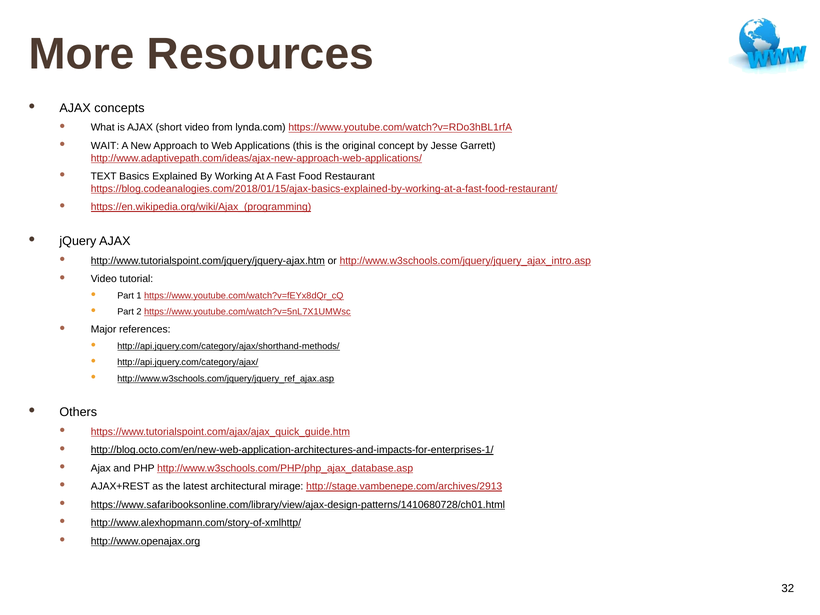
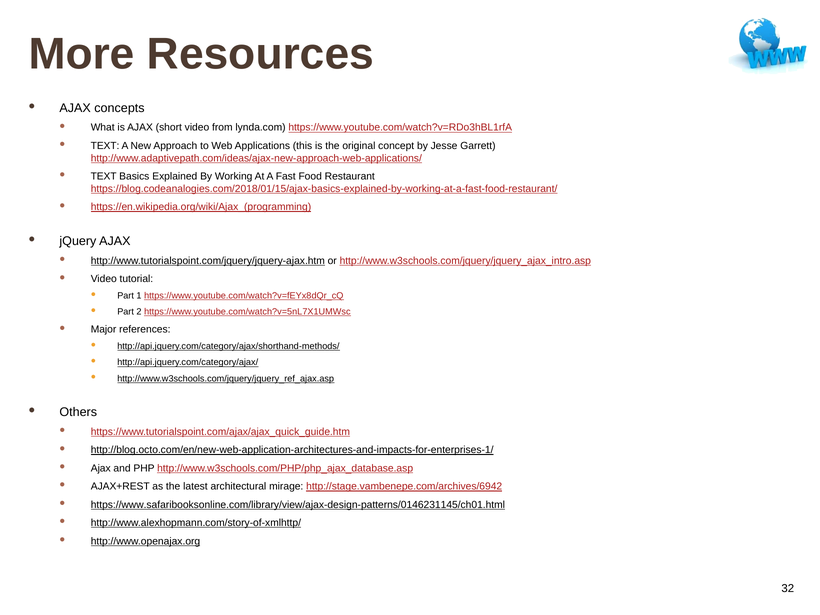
WAIT at (105, 146): WAIT -> TEXT
http://stage.vambenepe.com/archives/2913: http://stage.vambenepe.com/archives/2913 -> http://stage.vambenepe.com/archives/6942
https://www.safaribooksonline.com/library/view/ajax-design-patterns/1410680728/ch01.html: https://www.safaribooksonline.com/library/view/ajax-design-patterns/1410680728/ch01.html -> https://www.safaribooksonline.com/library/view/ajax-design-patterns/0146231145/ch01.html
